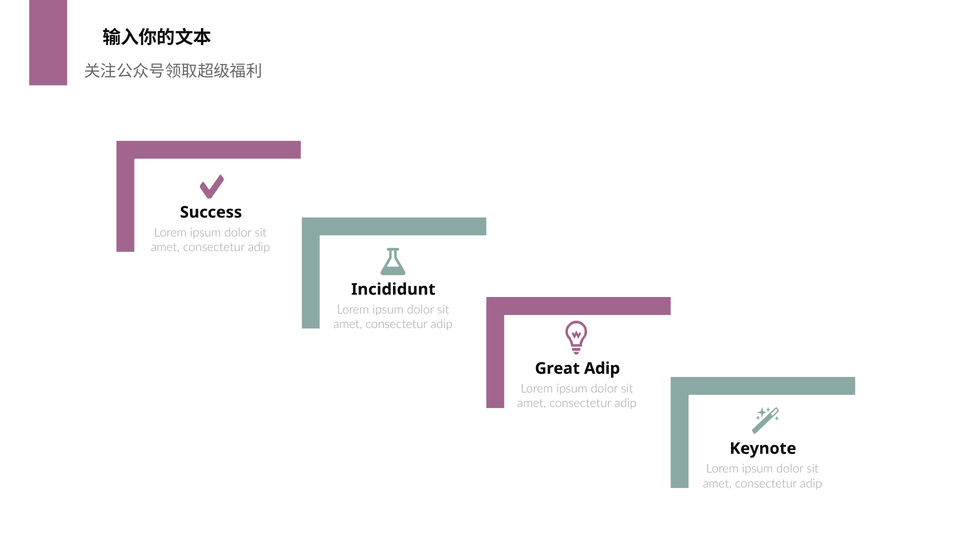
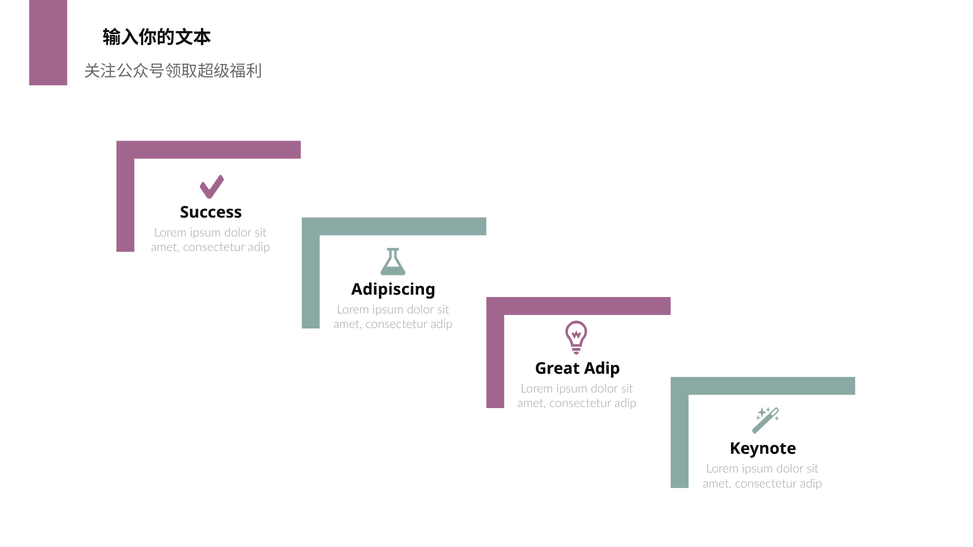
Incididunt: Incididunt -> Adipiscing
